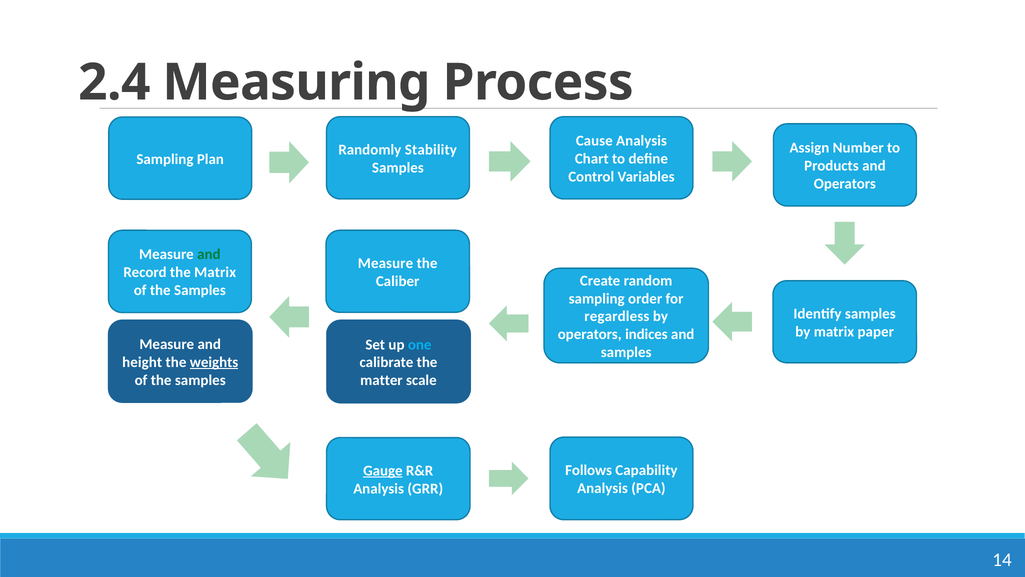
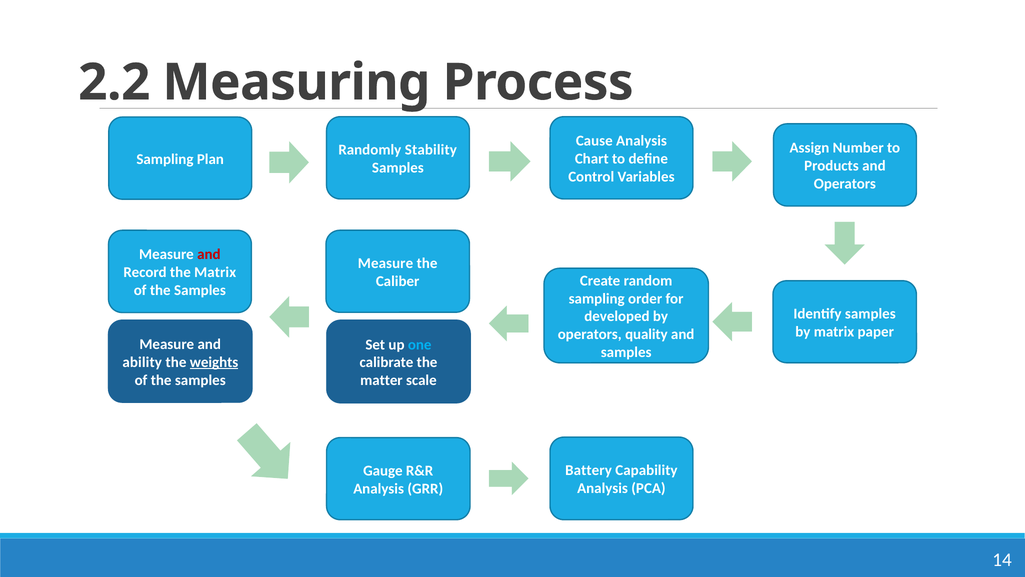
2.4: 2.4 -> 2.2
and at (209, 254) colour: green -> red
regardless: regardless -> developed
indices: indices -> quality
height: height -> ability
Follows: Follows -> Battery
Gauge underline: present -> none
